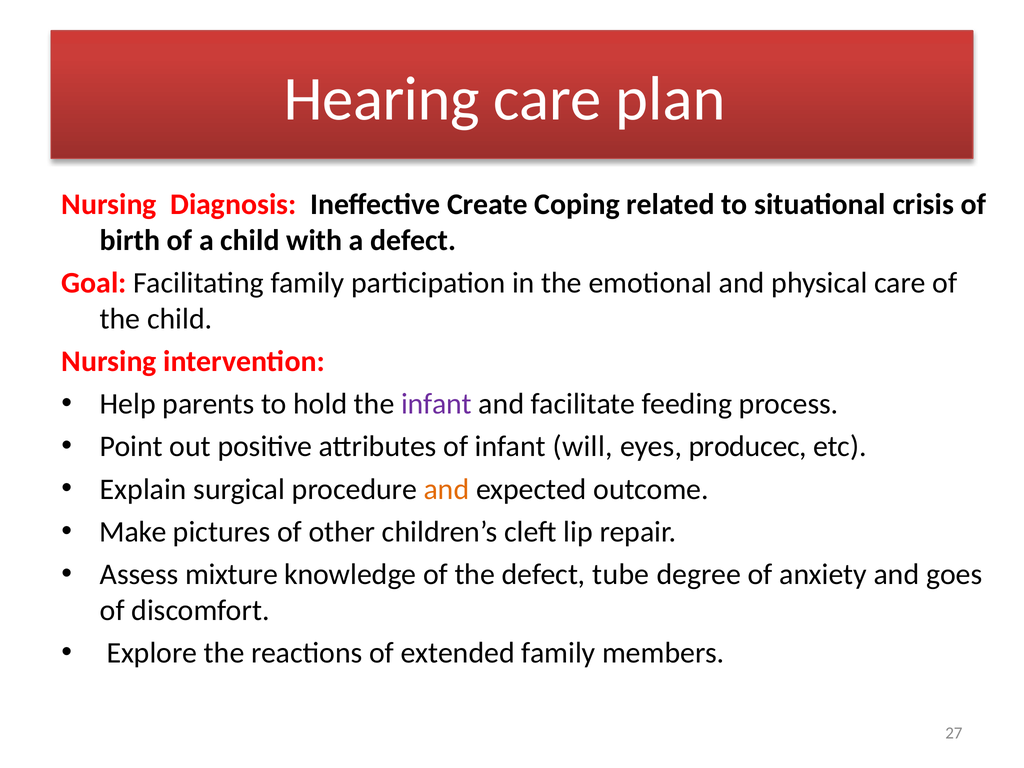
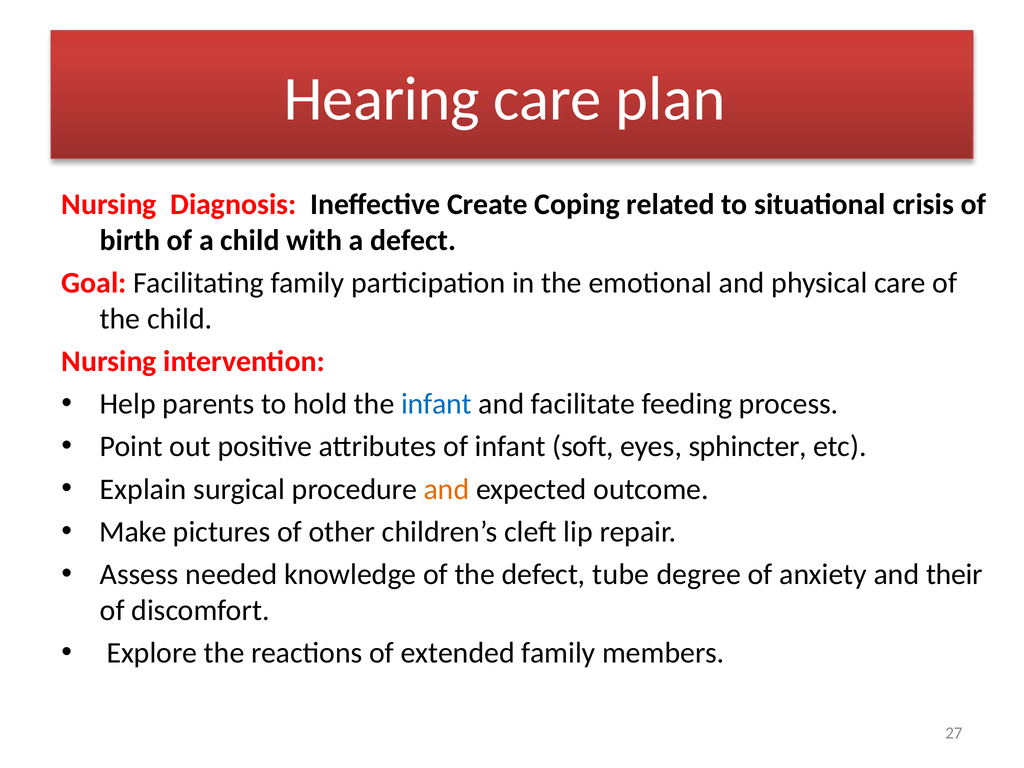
infant at (437, 404) colour: purple -> blue
will: will -> soft
producec: producec -> sphincter
mixture: mixture -> needed
goes: goes -> their
